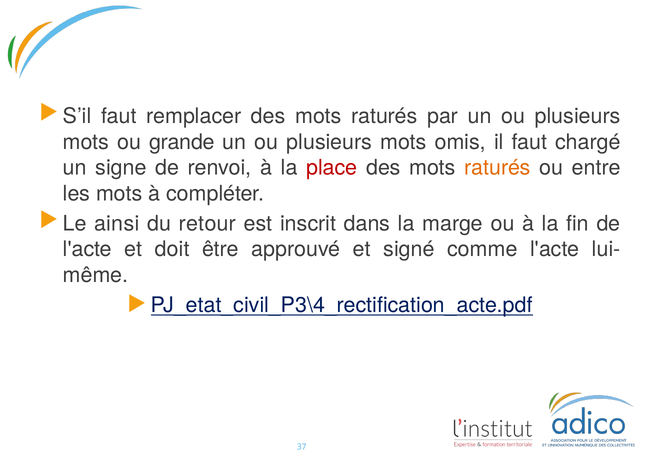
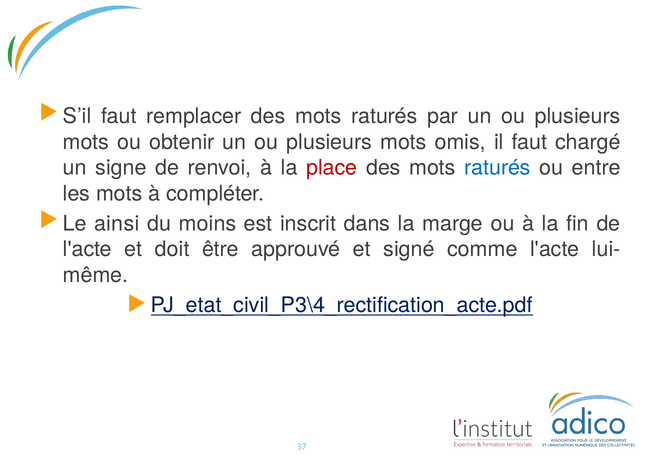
grande: grande -> obtenir
raturés at (497, 168) colour: orange -> blue
retour: retour -> moins
